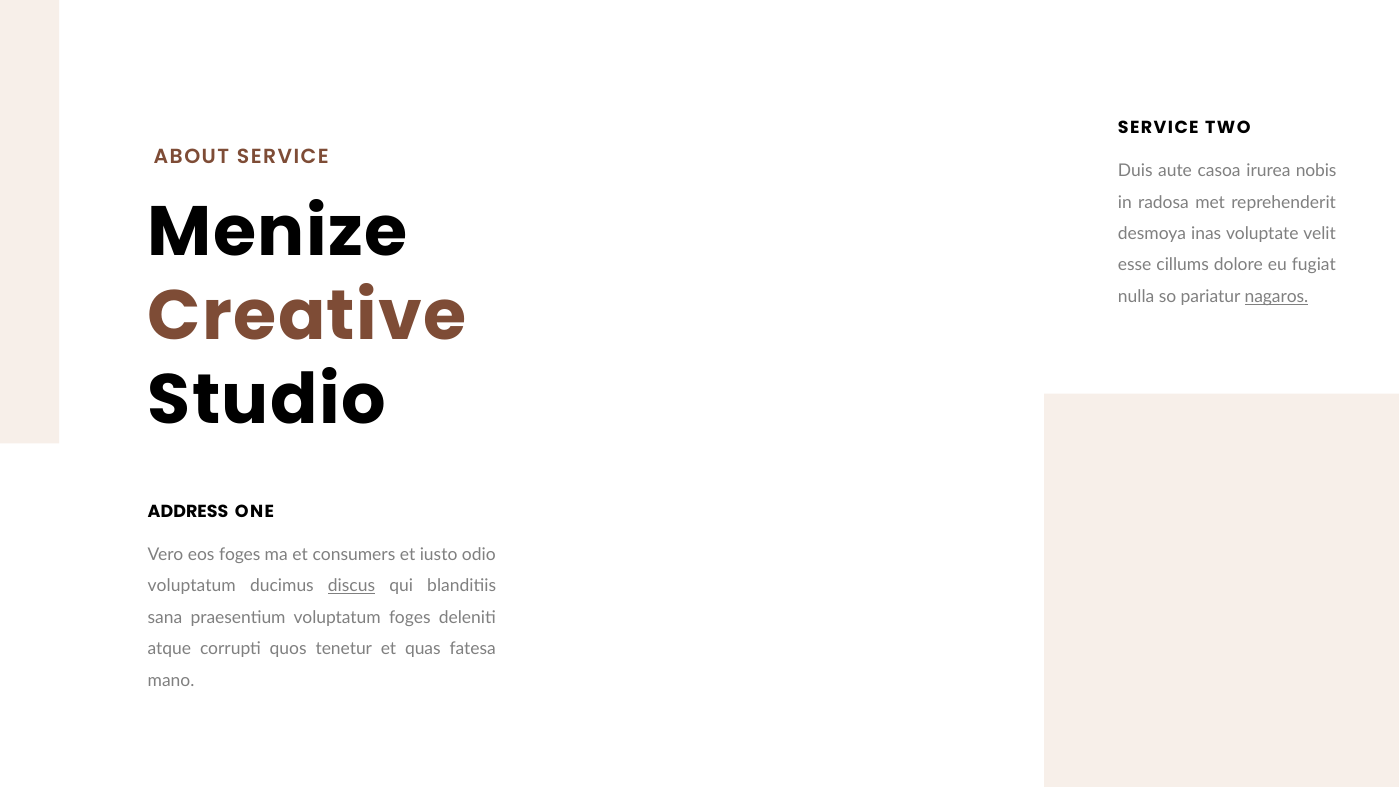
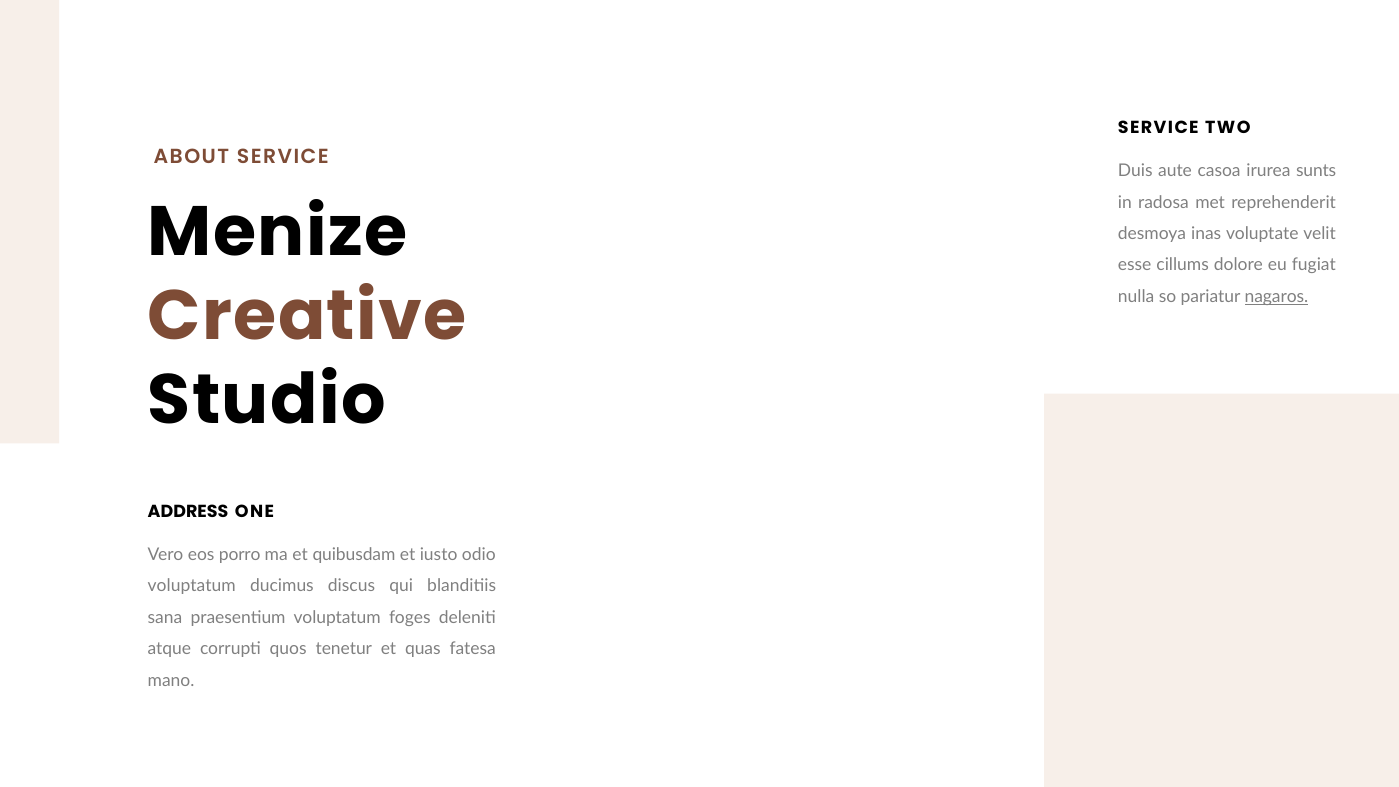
nobis: nobis -> sunts
eos foges: foges -> porro
consumers: consumers -> quibusdam
discus underline: present -> none
